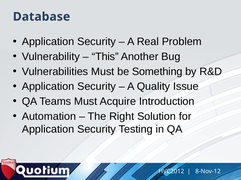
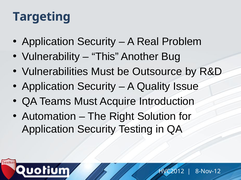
Database: Database -> Targeting
Something: Something -> Outsource
